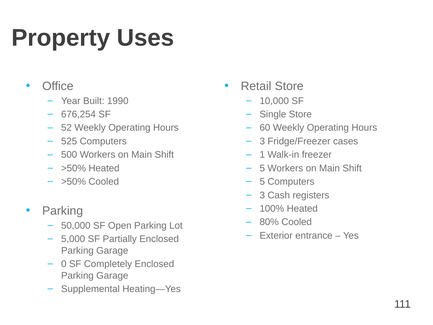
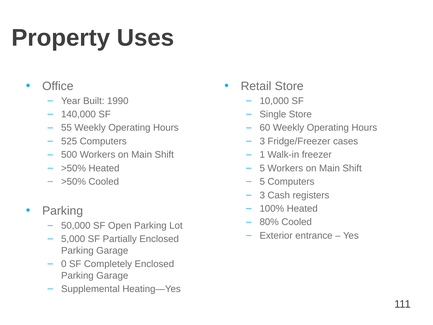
676,254: 676,254 -> 140,000
52: 52 -> 55
